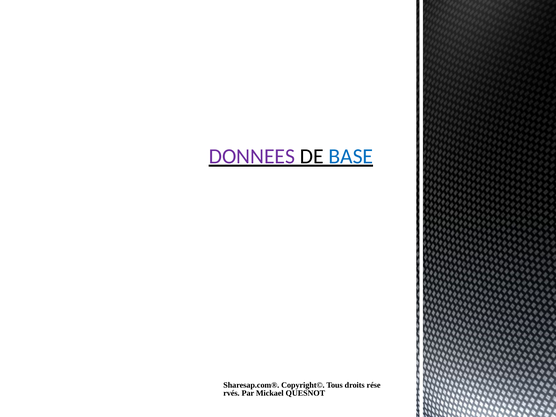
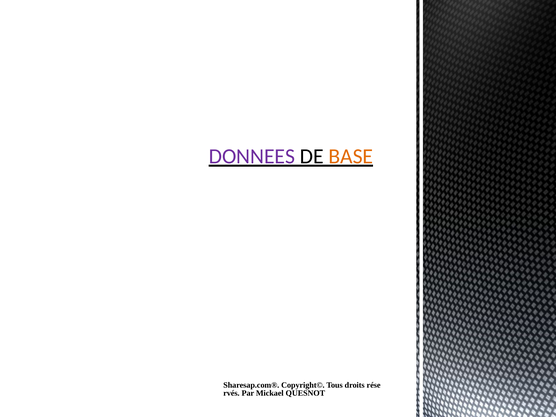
BASE colour: blue -> orange
